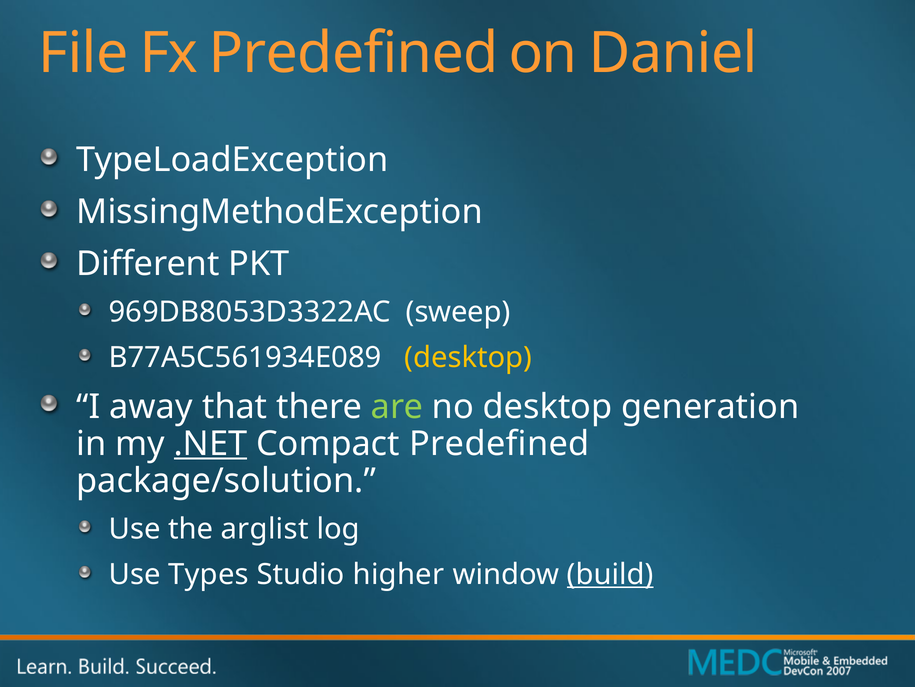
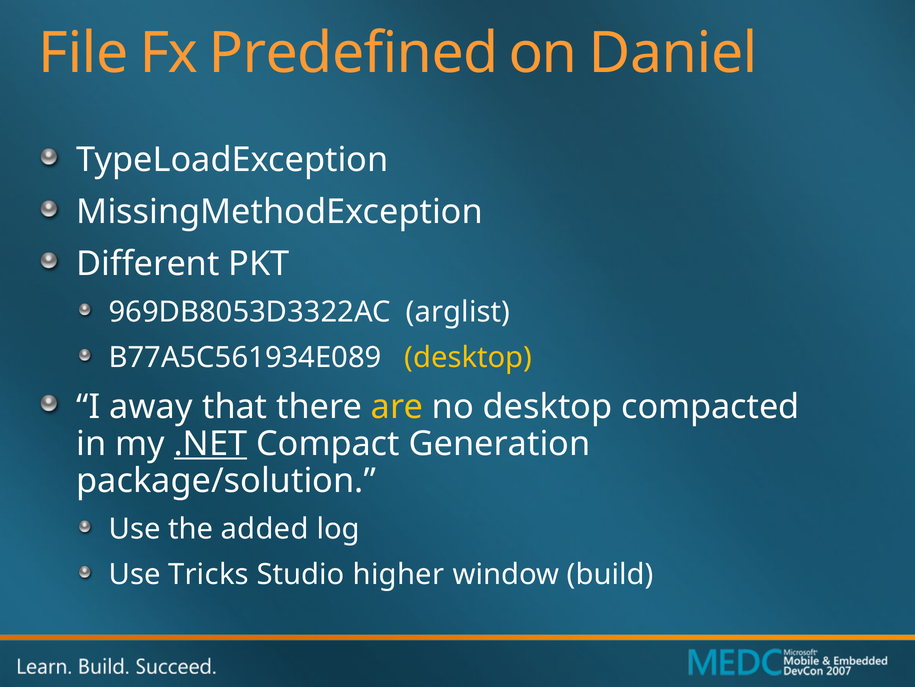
sweep: sweep -> arglist
are colour: light green -> yellow
generation: generation -> compacted
Compact Predefined: Predefined -> Generation
arglist: arglist -> added
Types: Types -> Tricks
build underline: present -> none
